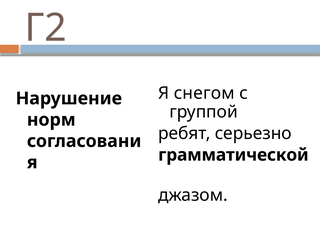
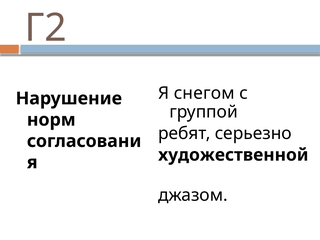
грамматической: грамматической -> художественной
